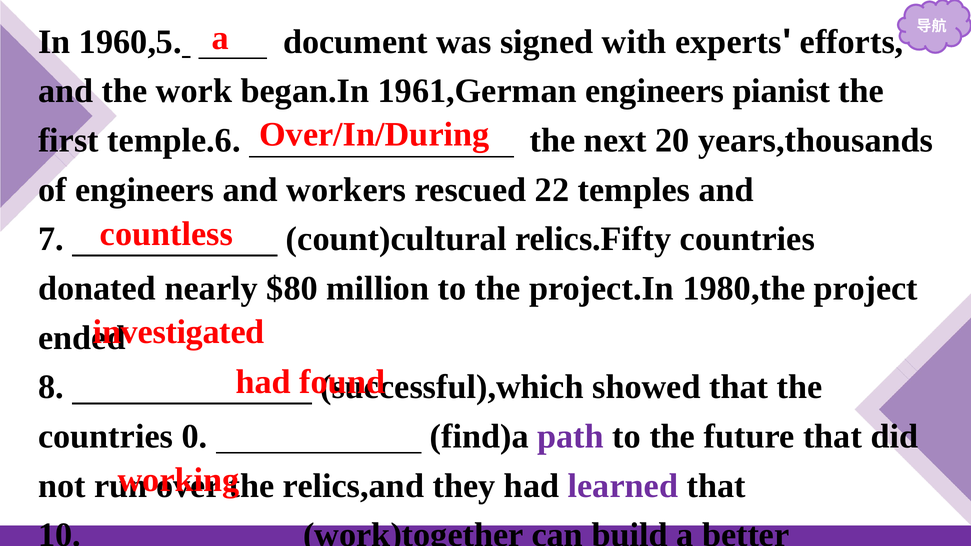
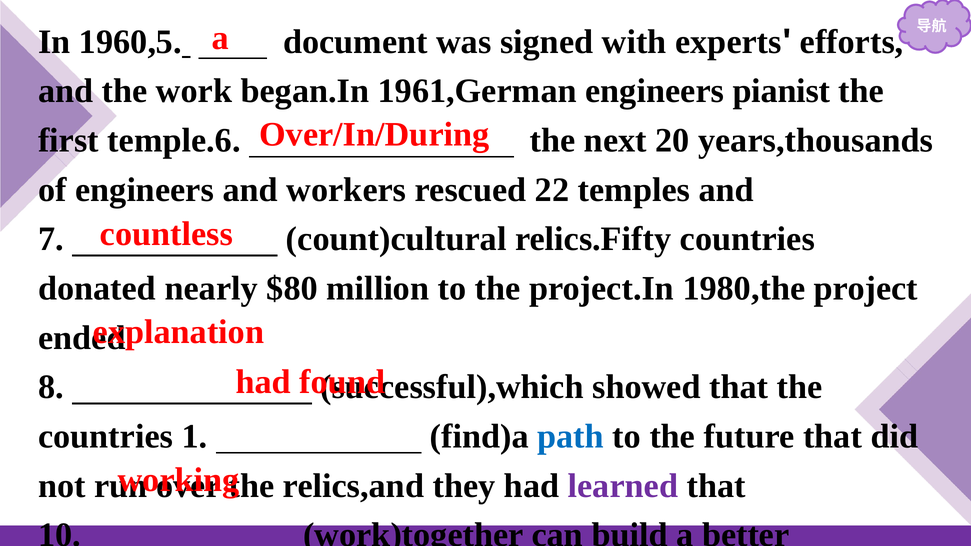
investigated: investigated -> explanation
0: 0 -> 1
path colour: purple -> blue
